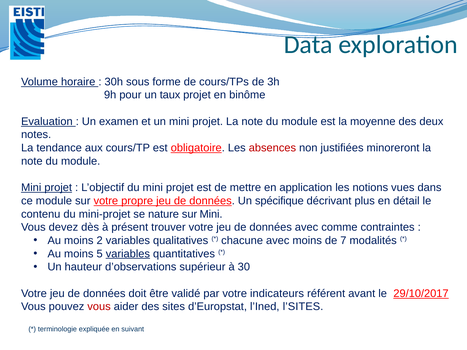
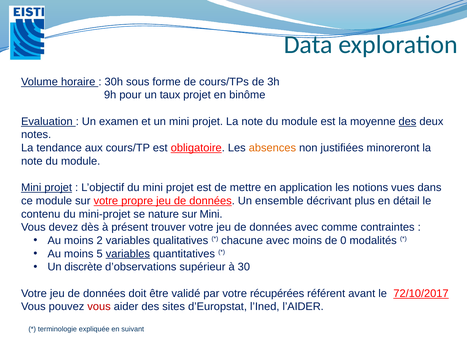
des at (407, 122) underline: none -> present
absences colour: red -> orange
spécifique: spécifique -> ensemble
7: 7 -> 0
hauteur: hauteur -> discrète
indicateurs: indicateurs -> récupérées
29/10/2017: 29/10/2017 -> 72/10/2017
l’SITES: l’SITES -> l’AIDER
